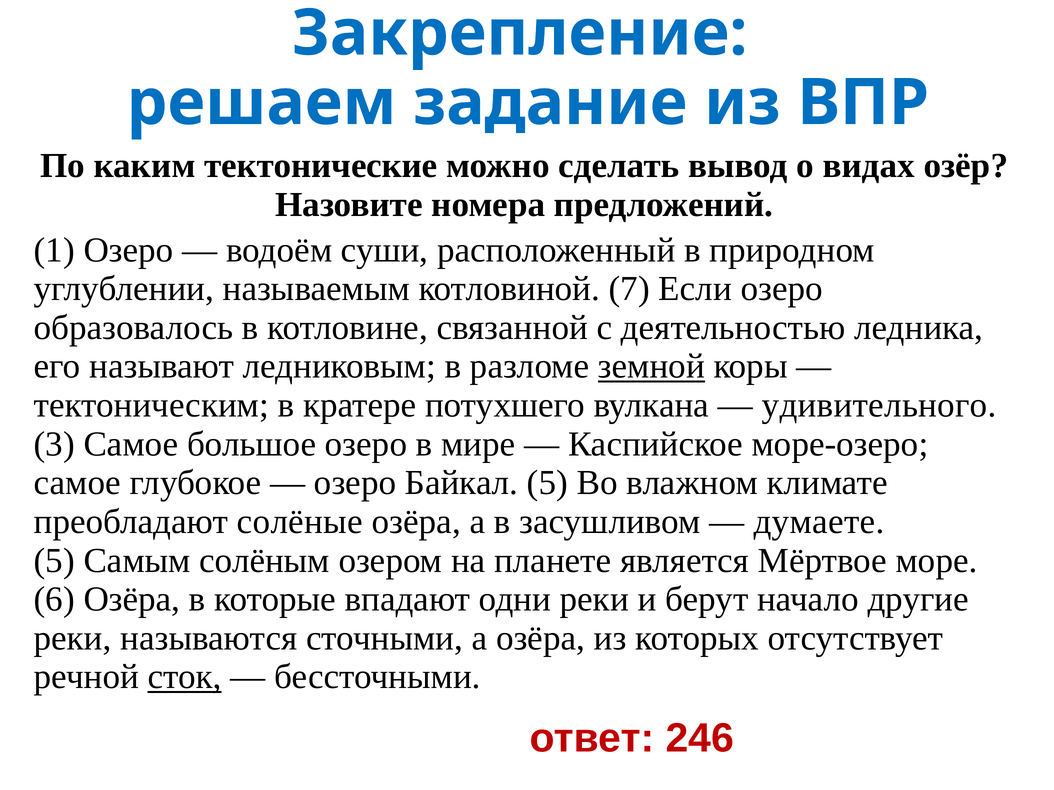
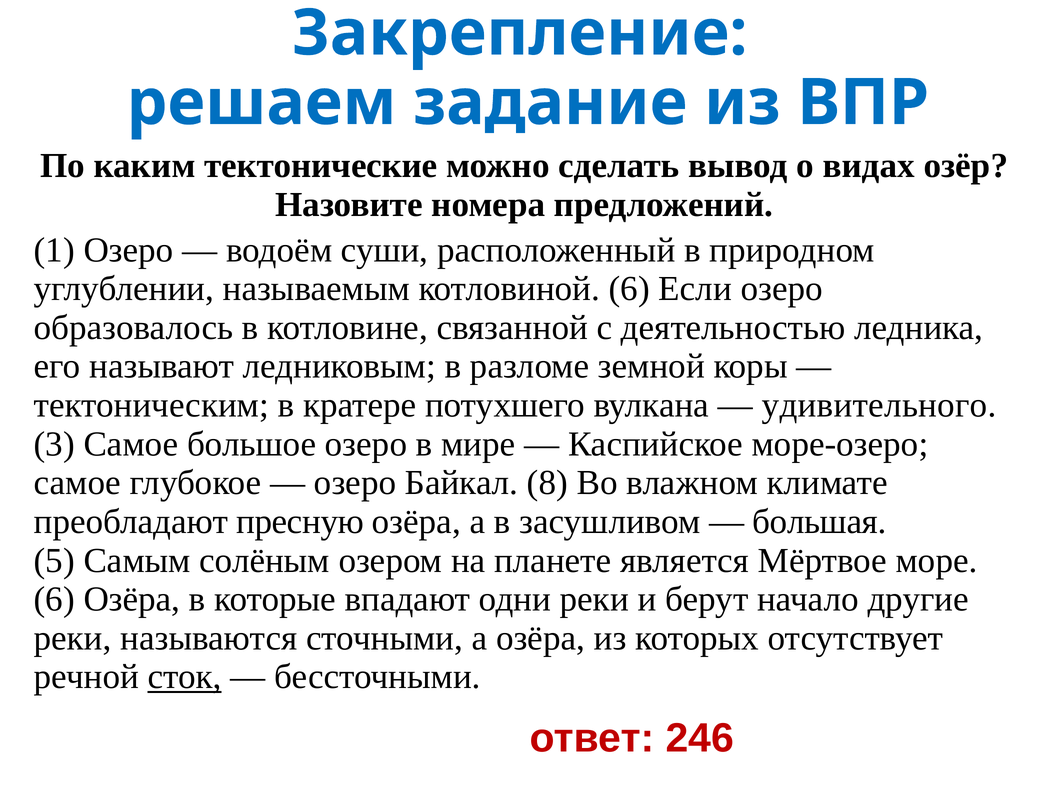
котловиной 7: 7 -> 6
земной underline: present -> none
Байкал 5: 5 -> 8
солёные: солёные -> пресную
думаете: думаете -> большая
